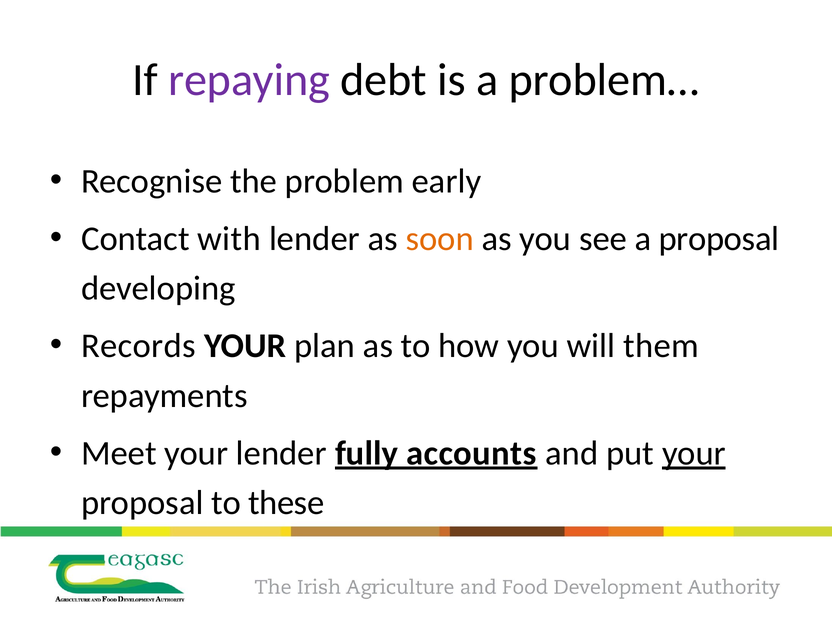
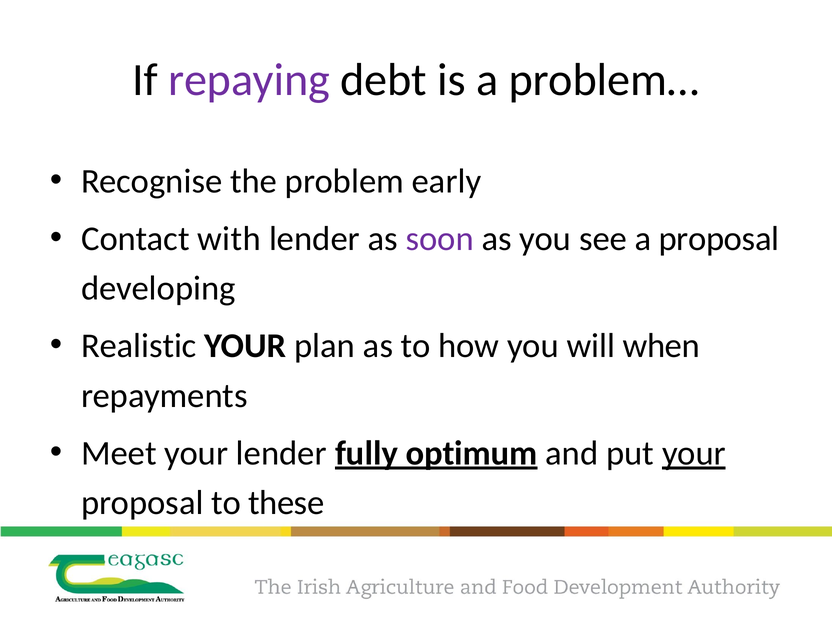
soon colour: orange -> purple
Records: Records -> Realistic
them: them -> when
accounts: accounts -> optimum
